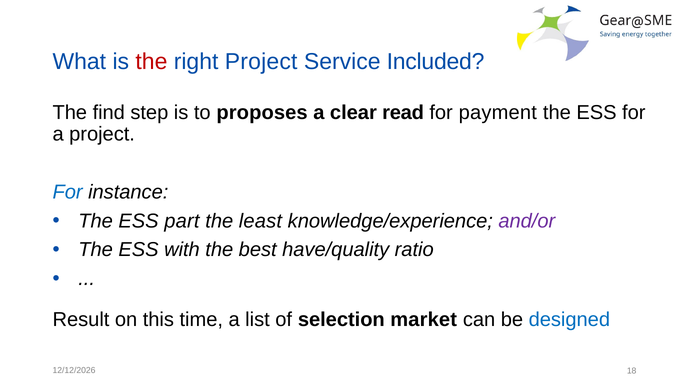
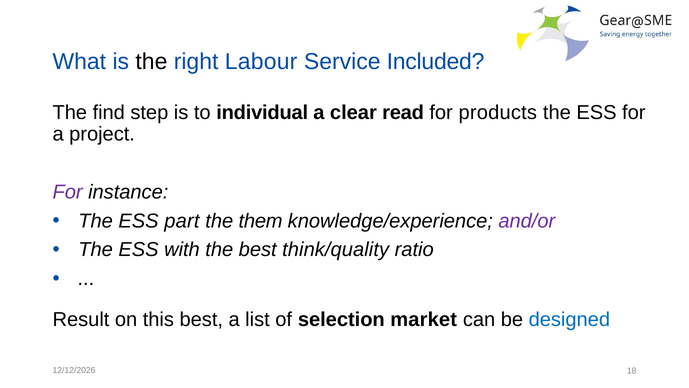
the at (151, 61) colour: red -> black
right Project: Project -> Labour
proposes: proposes -> individual
payment: payment -> products
For at (68, 192) colour: blue -> purple
least: least -> them
have/quality: have/quality -> think/quality
this time: time -> best
